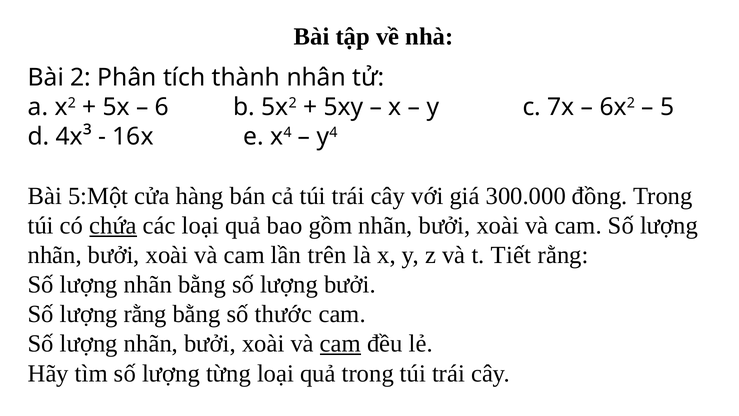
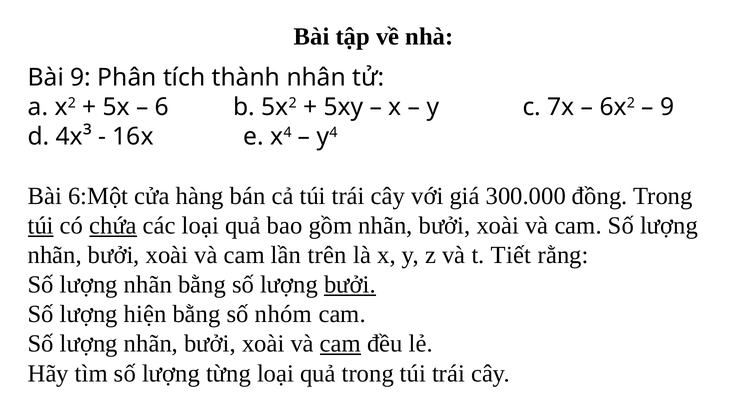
Bài 2: 2 -> 9
5 at (667, 107): 5 -> 9
5:Một: 5:Một -> 6:Một
túi at (41, 225) underline: none -> present
bưởi at (350, 284) underline: none -> present
lượng rằng: rằng -> hiện
thước: thước -> nhóm
